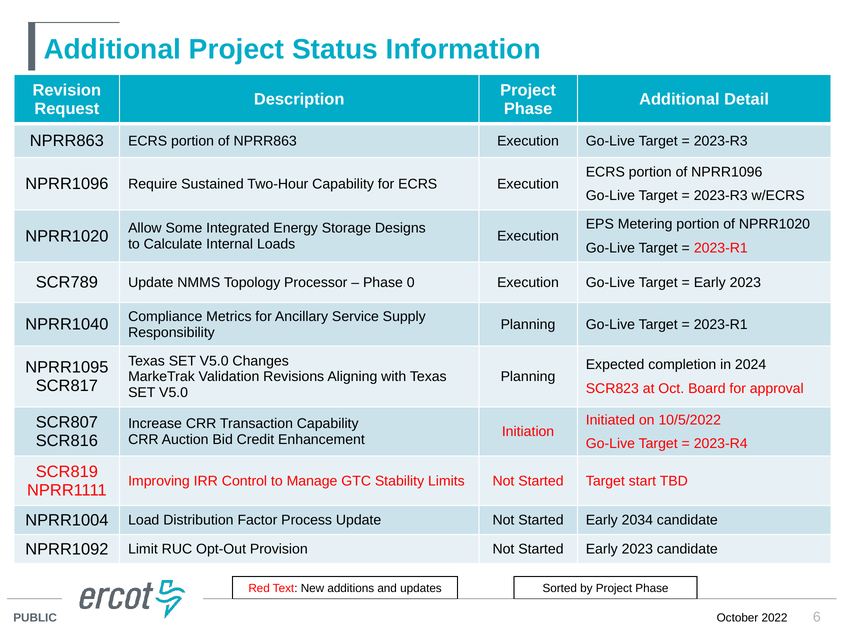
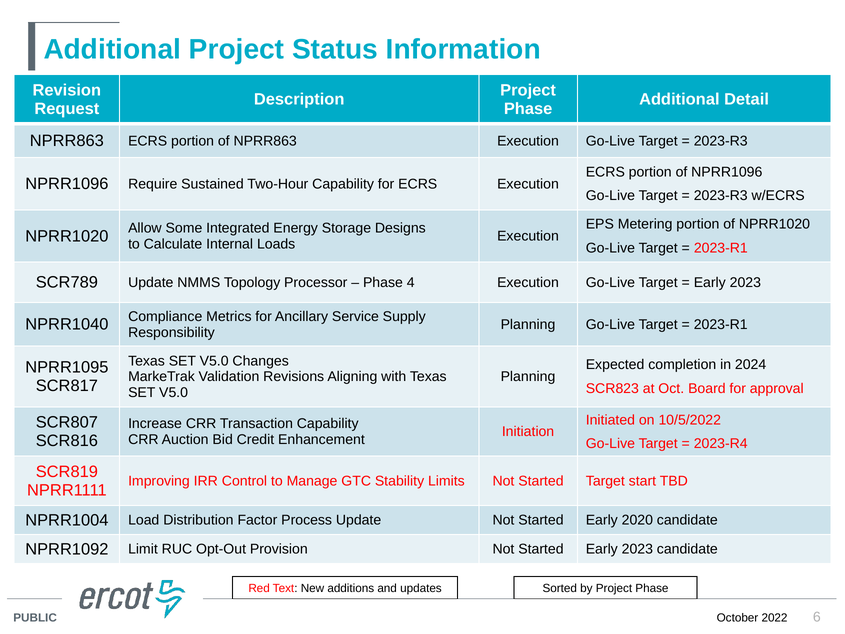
0: 0 -> 4
2034: 2034 -> 2020
